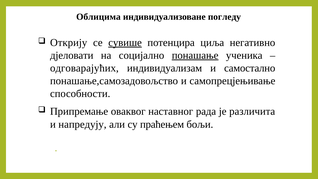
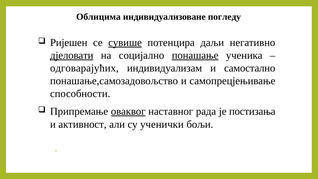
Открију: Открију -> Ријешен
циља: циља -> даљи
дјеловати underline: none -> present
оваквог underline: none -> present
различита: различита -> постизања
напредују: напредују -> активност
праћењем: праћењем -> ученички
